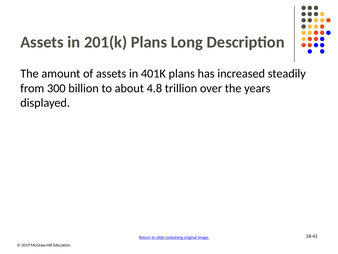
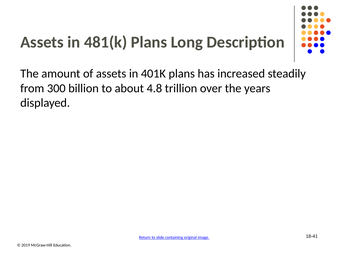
201(k: 201(k -> 481(k
